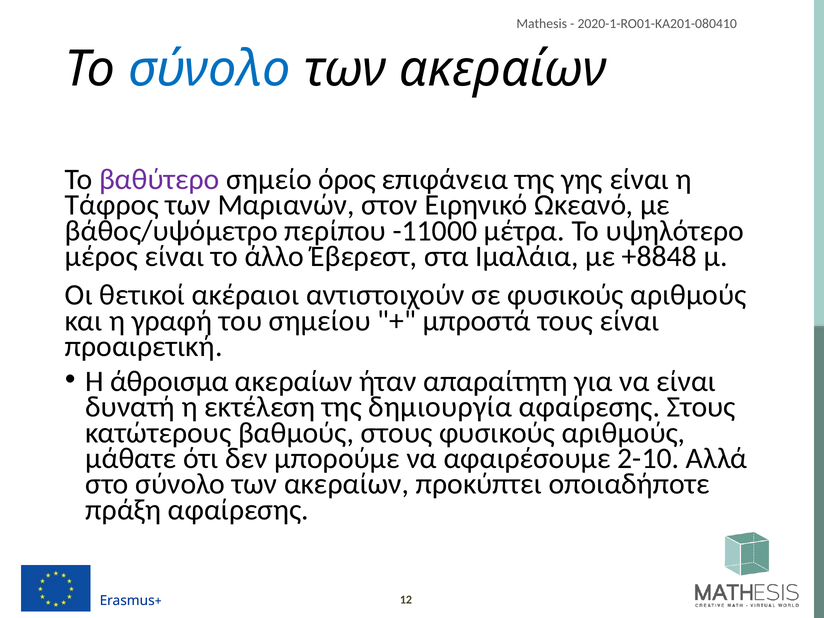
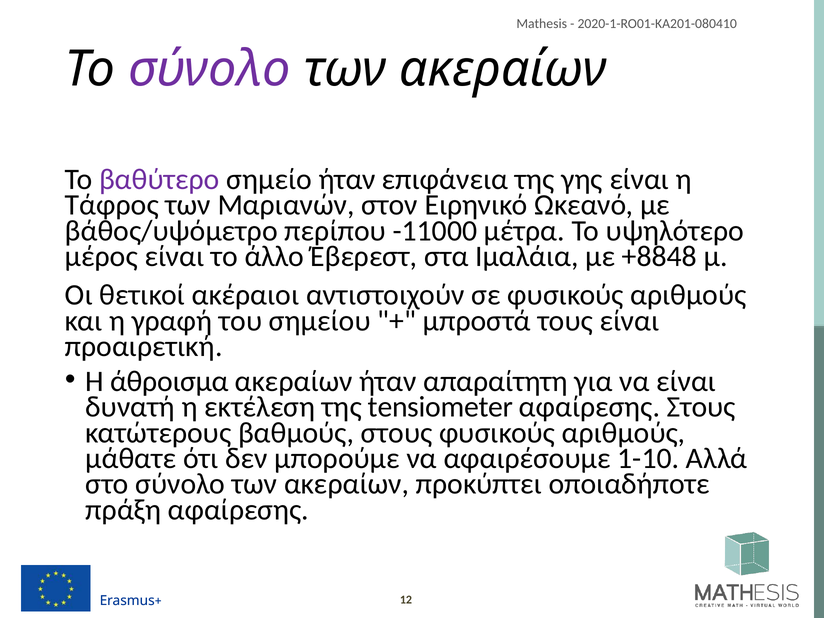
σύνολο at (210, 69) colour: blue -> purple
σημείο όρος: όρος -> ήταν
δημιουργία: δημιουργία -> tensiometer
2-10: 2-10 -> 1-10
